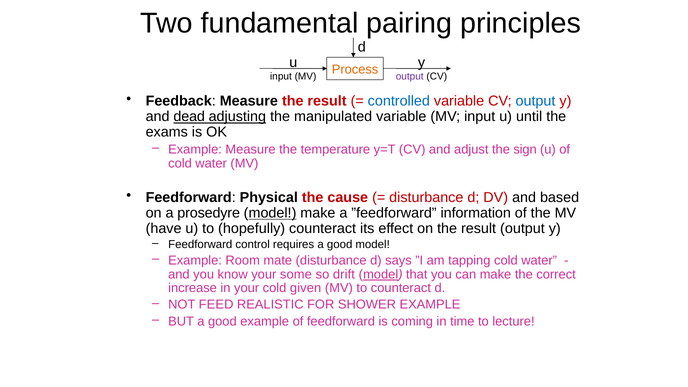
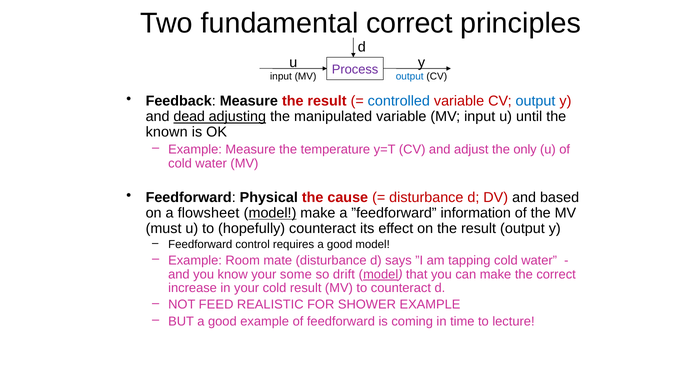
fundamental pairing: pairing -> correct
Process colour: orange -> purple
output at (410, 77) colour: purple -> blue
exams: exams -> known
sign: sign -> only
prosedyre: prosedyre -> flowsheet
have: have -> must
cold given: given -> result
